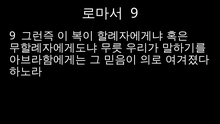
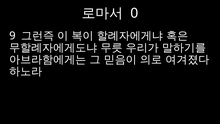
9 at (134, 13): 9 -> 0
